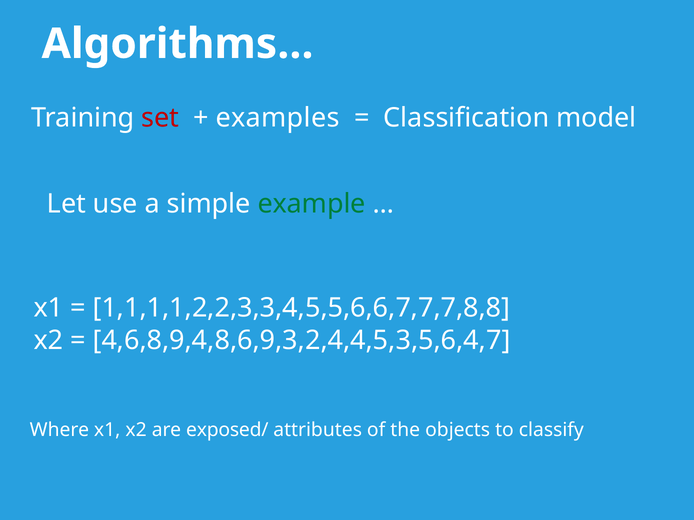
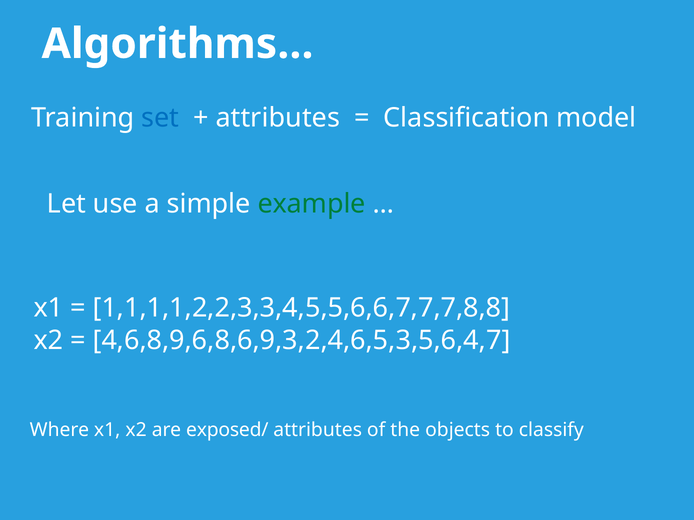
set colour: red -> blue
examples at (278, 118): examples -> attributes
4,6,8,9,4,8,6,9,3,2,4,4,5,3,5,6,4,7: 4,6,8,9,4,8,6,9,3,2,4,4,5,3,5,6,4,7 -> 4,6,8,9,6,8,6,9,3,2,4,6,5,3,5,6,4,7
